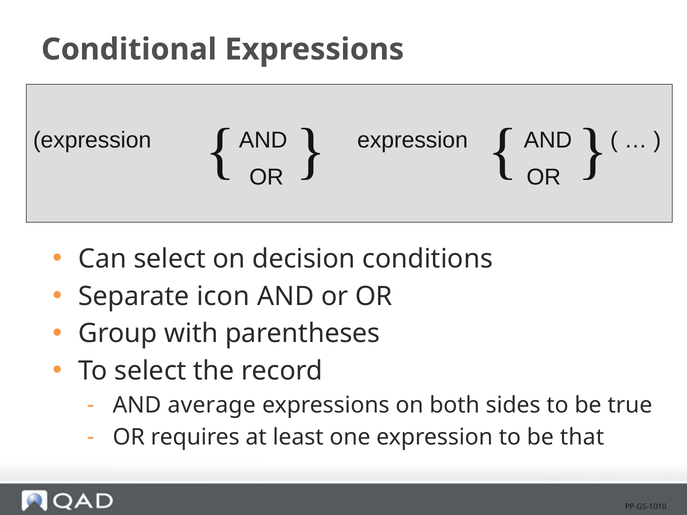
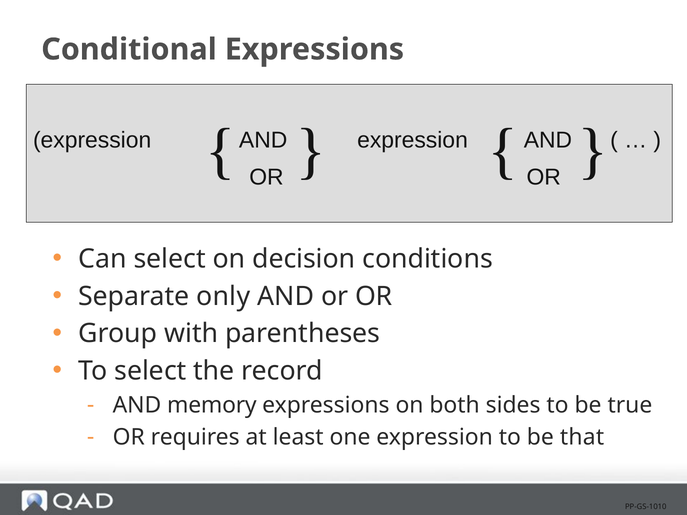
icon: icon -> only
average: average -> memory
